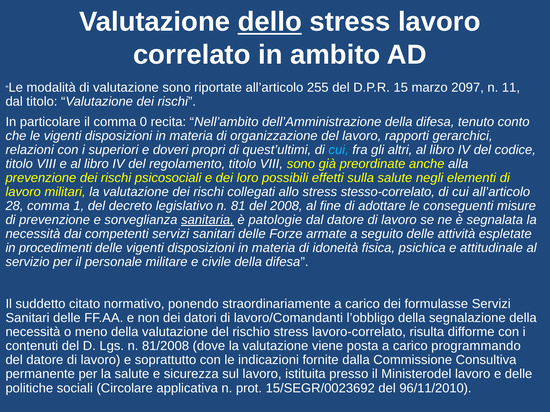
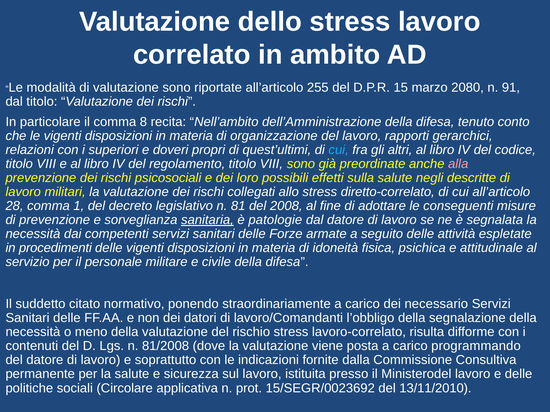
dello underline: present -> none
2097: 2097 -> 2080
11: 11 -> 91
0: 0 -> 8
alla colour: white -> pink
elementi: elementi -> descritte
stesso-correlato: stesso-correlato -> diretto-correlato
formulasse: formulasse -> necessario
96/11/2010: 96/11/2010 -> 13/11/2010
